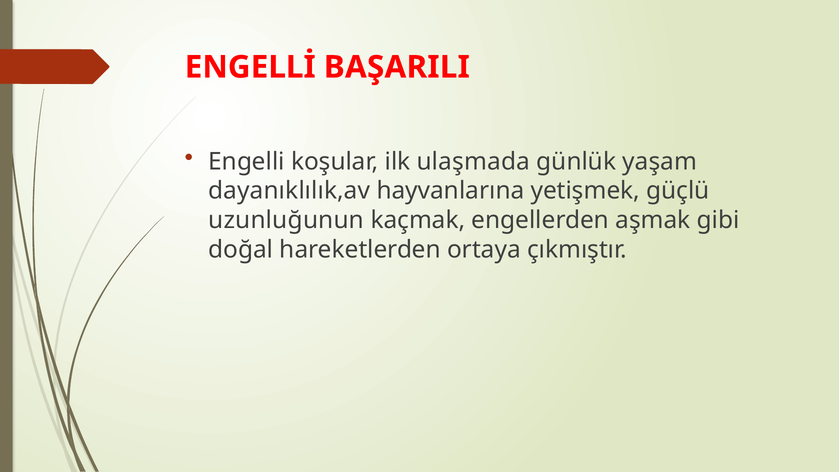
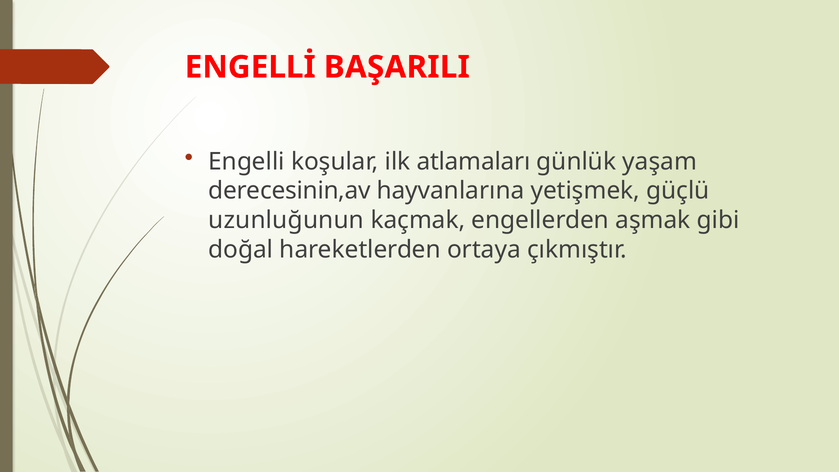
ulaşmada: ulaşmada -> atlamaları
dayanıklılık,av: dayanıklılık,av -> derecesinin,av
